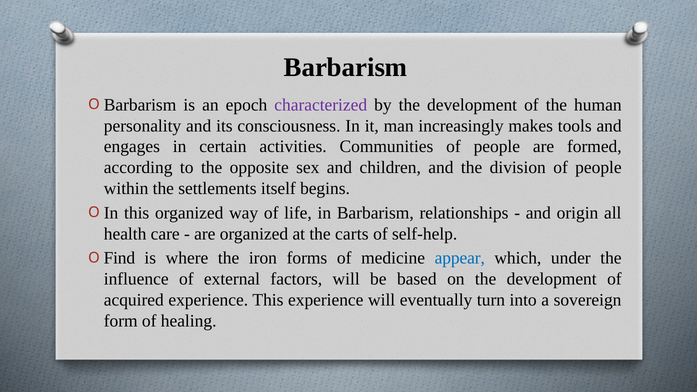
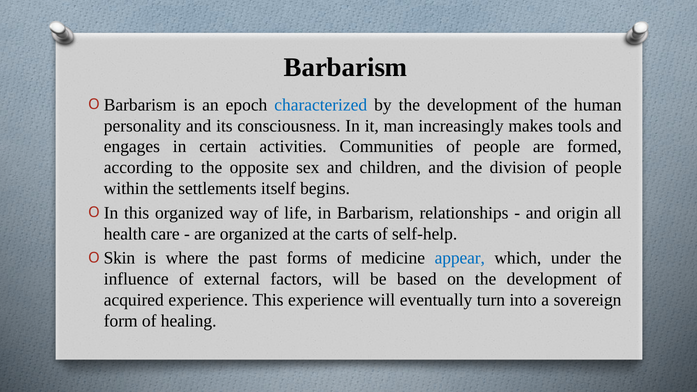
characterized colour: purple -> blue
Find: Find -> Skin
iron: iron -> past
